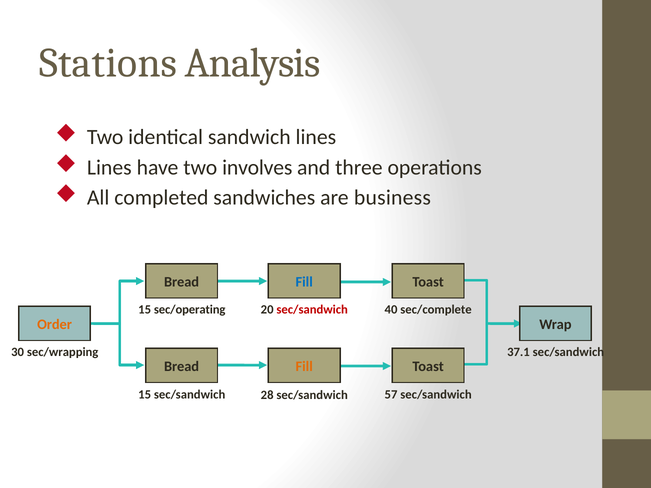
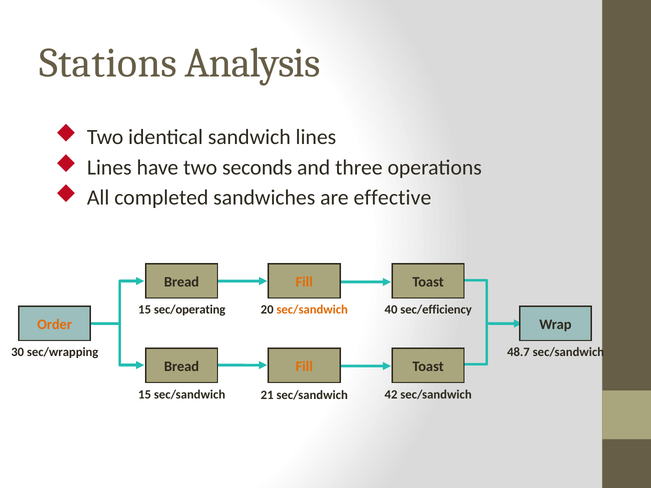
involves: involves -> seconds
business: business -> effective
Fill at (304, 282) colour: blue -> orange
sec/sandwich at (312, 310) colour: red -> orange
sec/complete: sec/complete -> sec/efficiency
37.1: 37.1 -> 48.7
28: 28 -> 21
57: 57 -> 42
